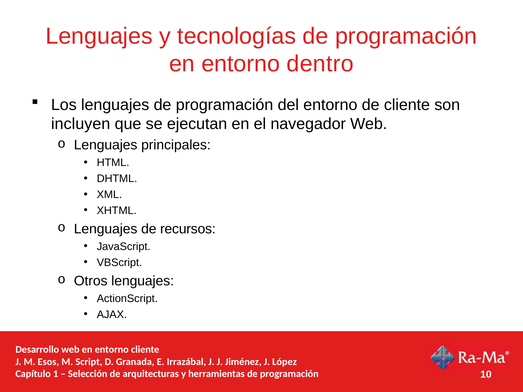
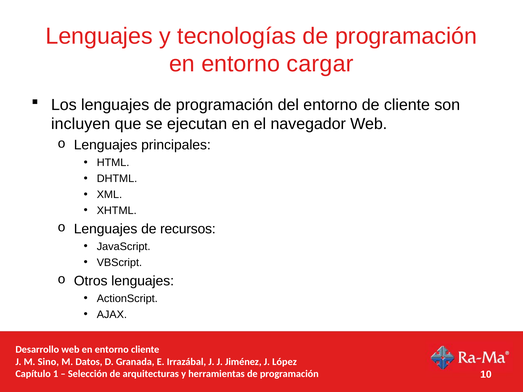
dentro: dentro -> cargar
Esos: Esos -> Sino
Script: Script -> Datos
